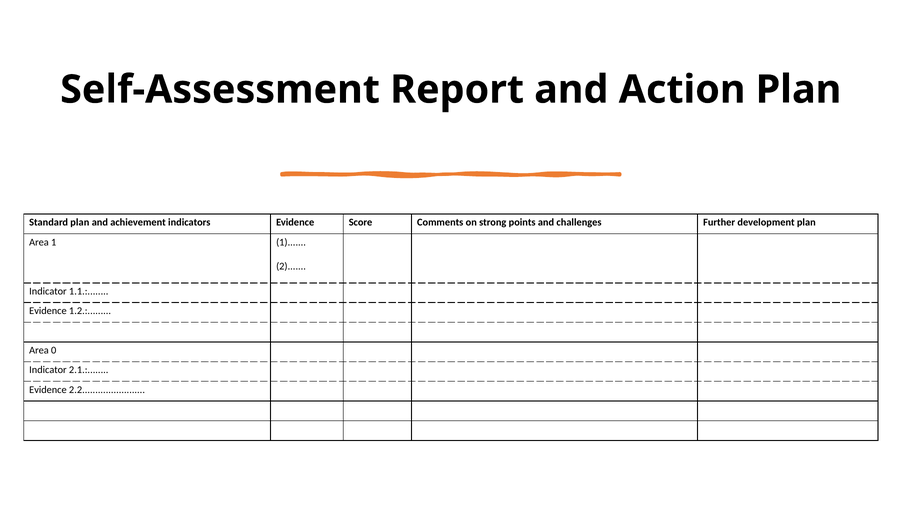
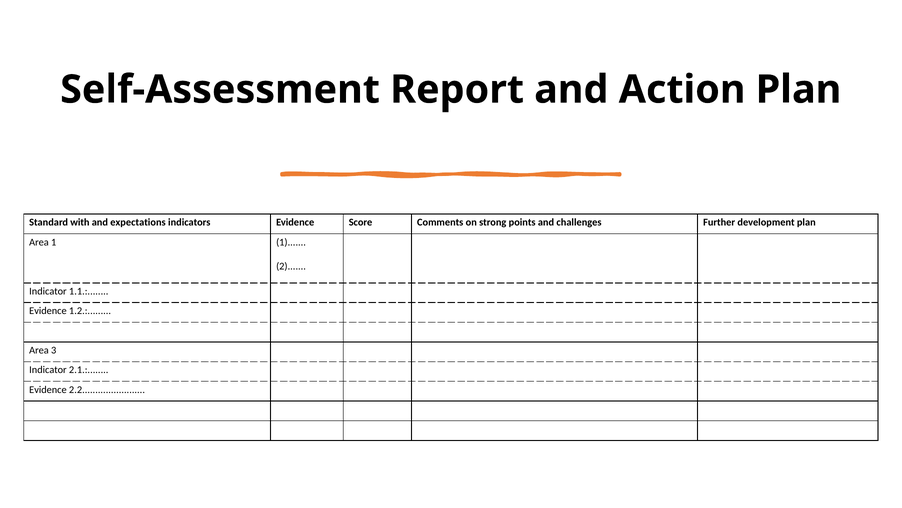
Standard plan: plan -> with
achievement: achievement -> expectations
0: 0 -> 3
